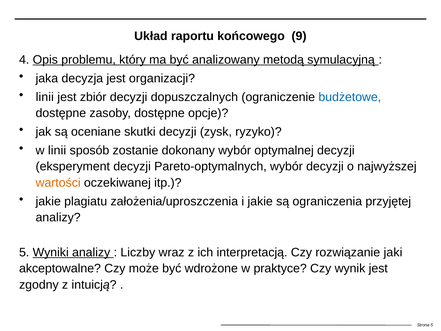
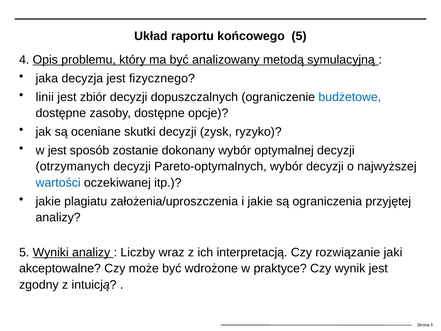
końcowego 9: 9 -> 5
organizacji: organizacji -> fizycznego
w linii: linii -> jest
eksperyment: eksperyment -> otrzymanych
wartości colour: orange -> blue
